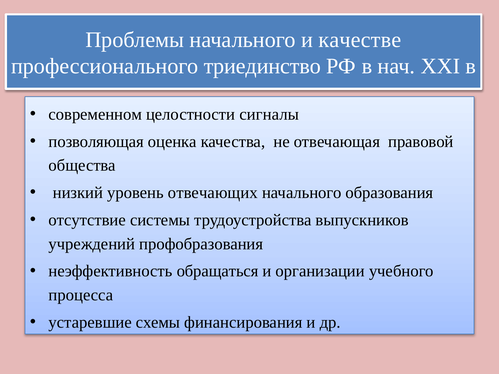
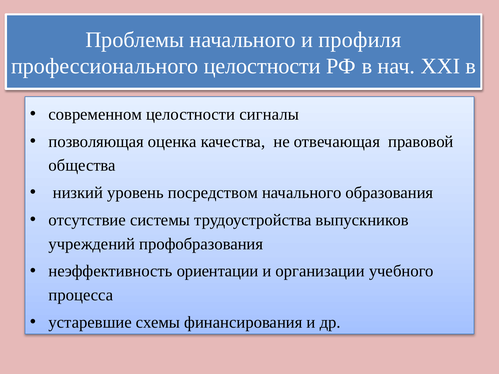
качестве: качестве -> профиля
профессионального триединство: триединство -> целостности
отвечающих: отвечающих -> посредством
обращаться: обращаться -> ориентации
